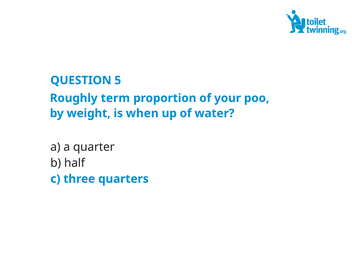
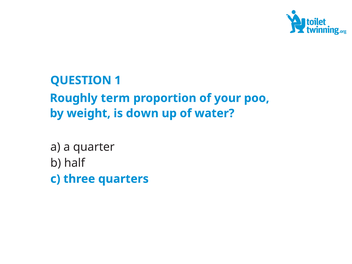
5: 5 -> 1
when: when -> down
